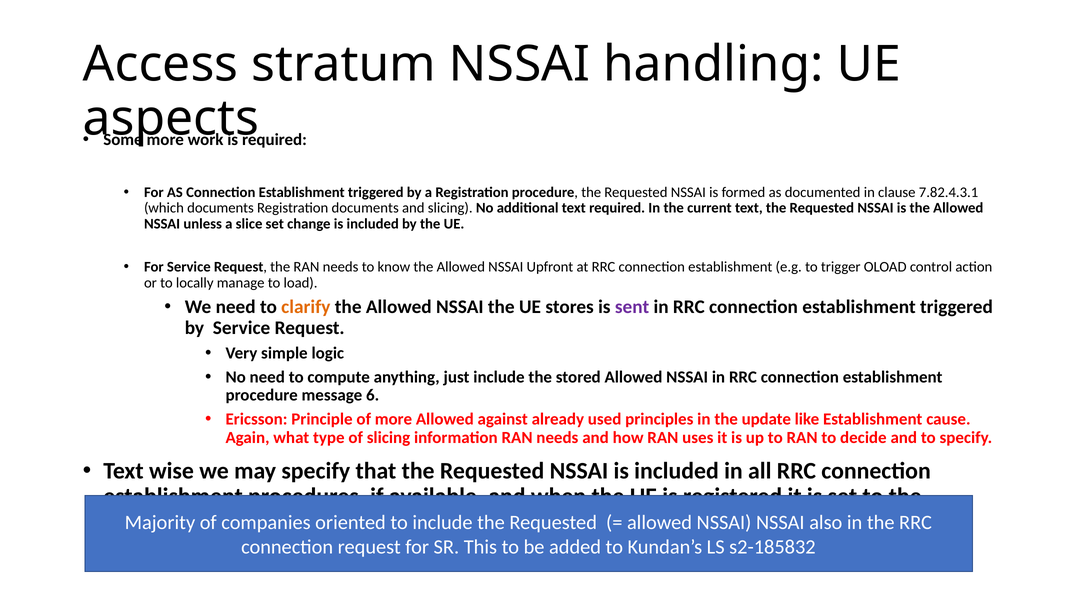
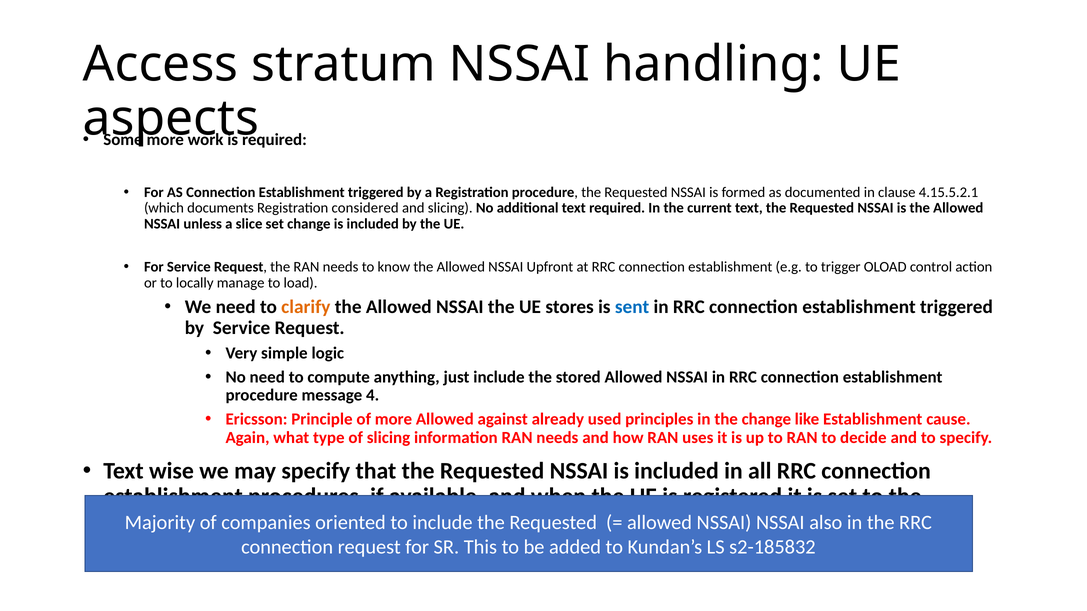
7.82.4.3.1: 7.82.4.3.1 -> 4.15.5.2.1
Registration documents: documents -> considered
sent colour: purple -> blue
6: 6 -> 4
the update: update -> change
